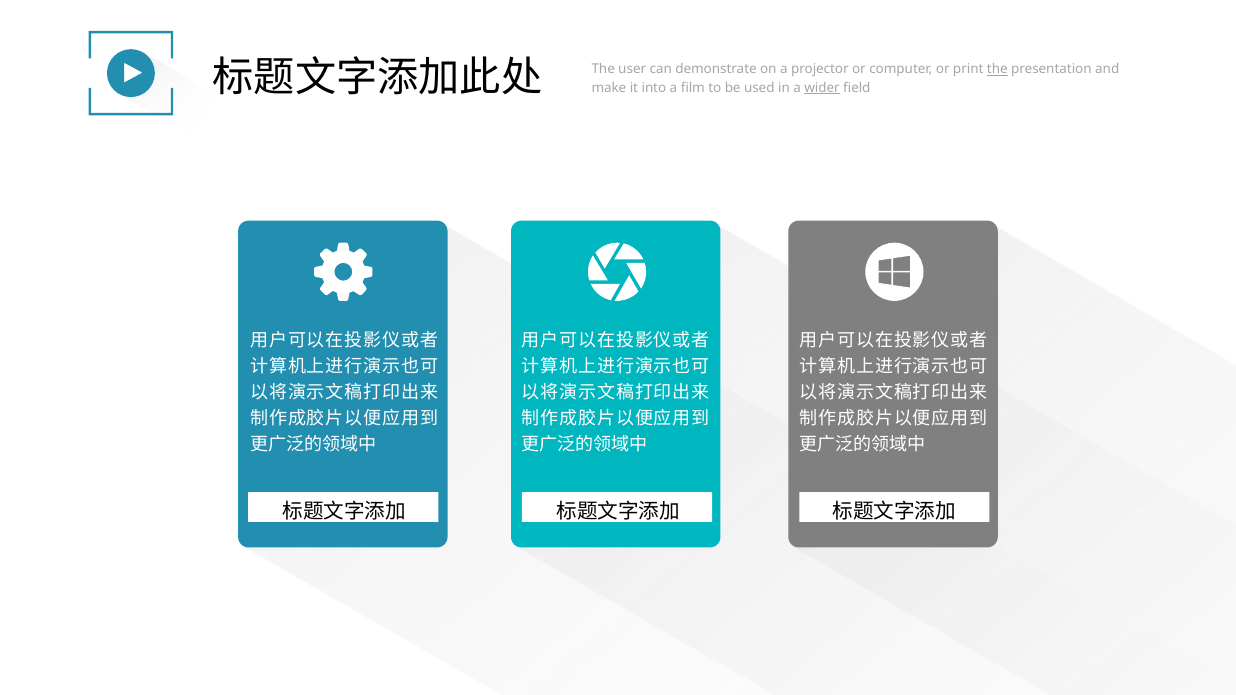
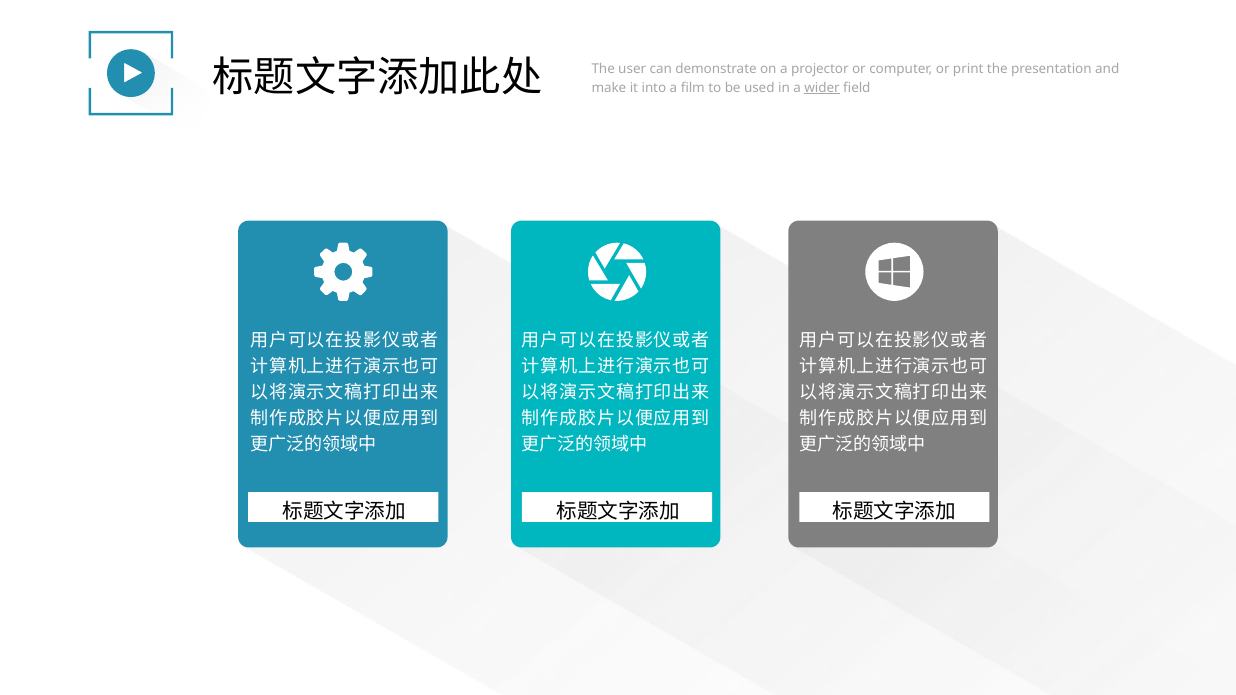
the at (997, 70) underline: present -> none
